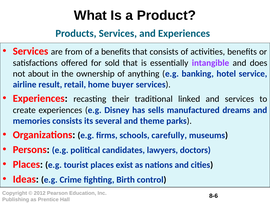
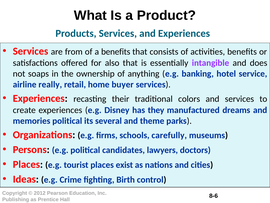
sold: sold -> also
about: about -> soaps
result: result -> really
linked: linked -> colors
sells: sells -> they
memories consists: consists -> political
